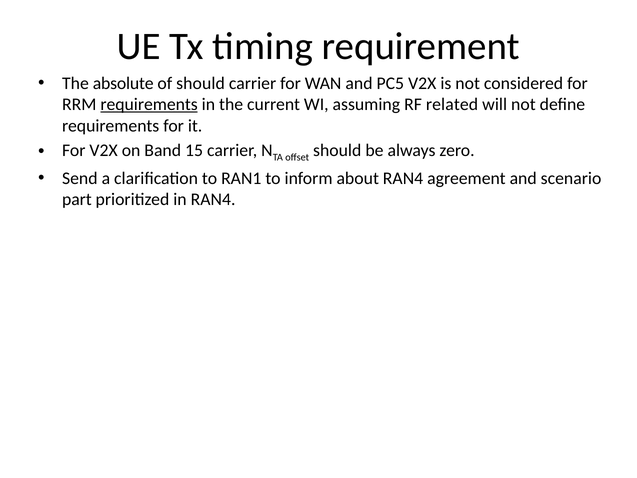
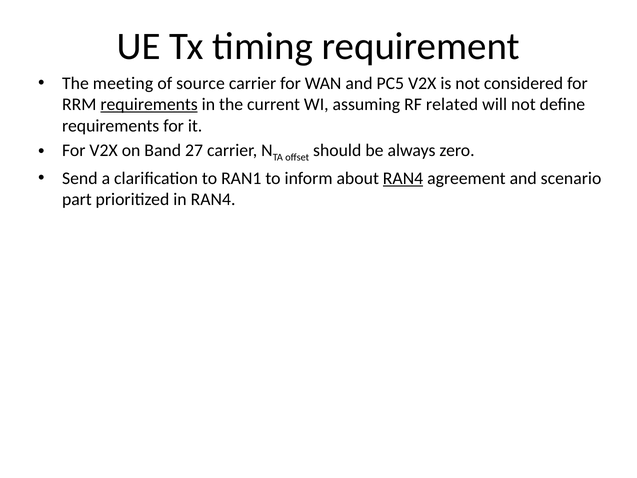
absolute: absolute -> meeting
of should: should -> source
15: 15 -> 27
RAN4 at (403, 178) underline: none -> present
